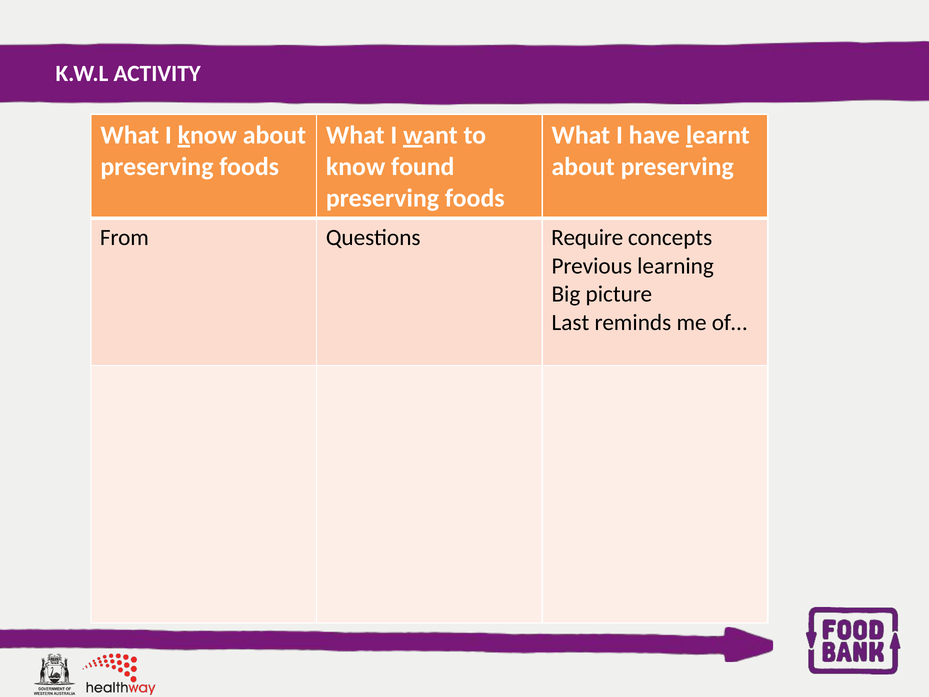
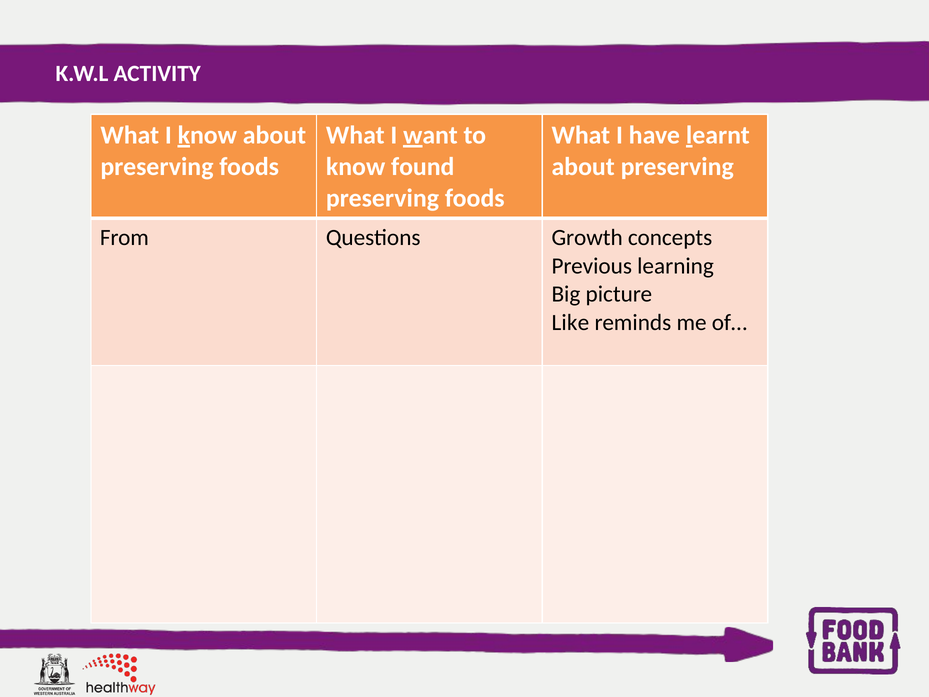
Require: Require -> Growth
Last: Last -> Like
